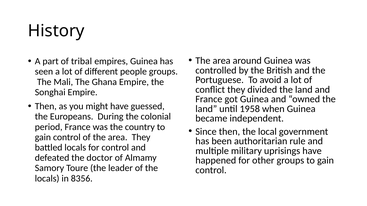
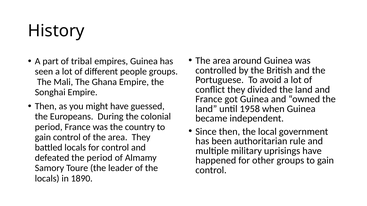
the doctor: doctor -> period
8356: 8356 -> 1890
